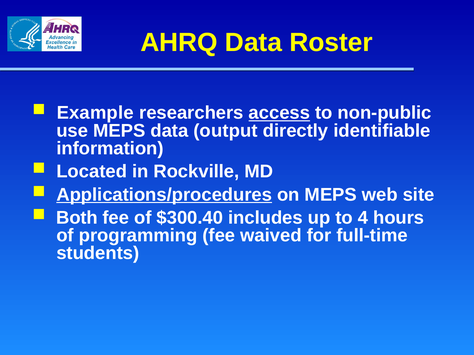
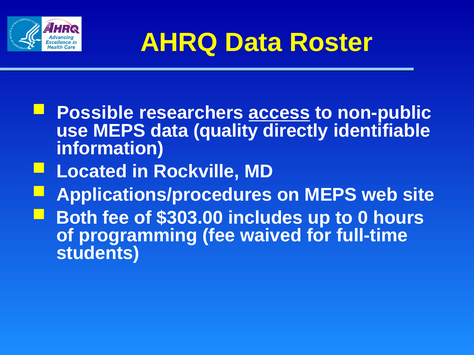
Example: Example -> Possible
output: output -> quality
Applications/procedures underline: present -> none
$300.40: $300.40 -> $303.00
4: 4 -> 0
